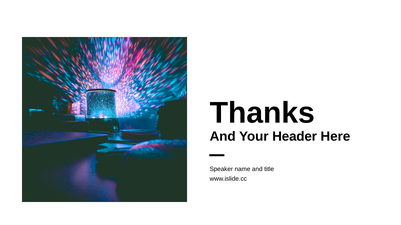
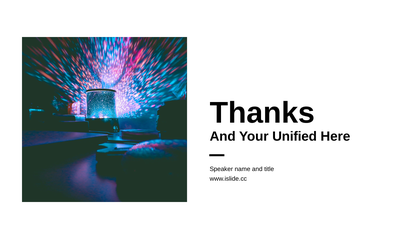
Header: Header -> Unified
